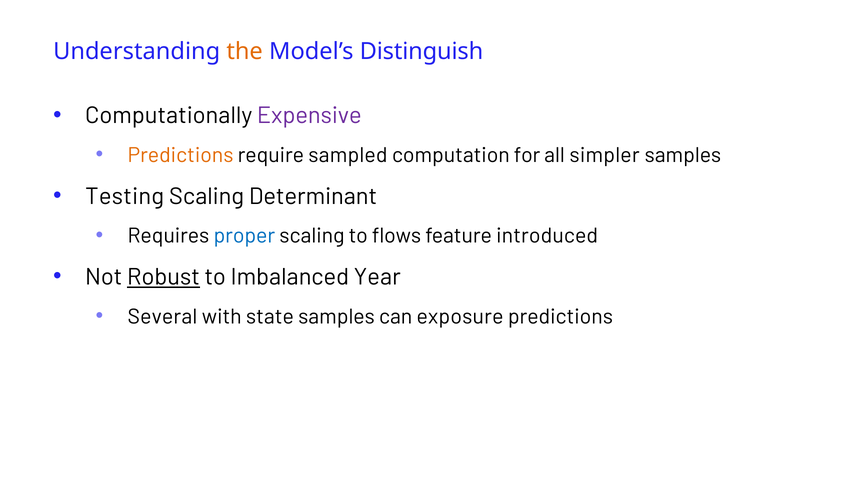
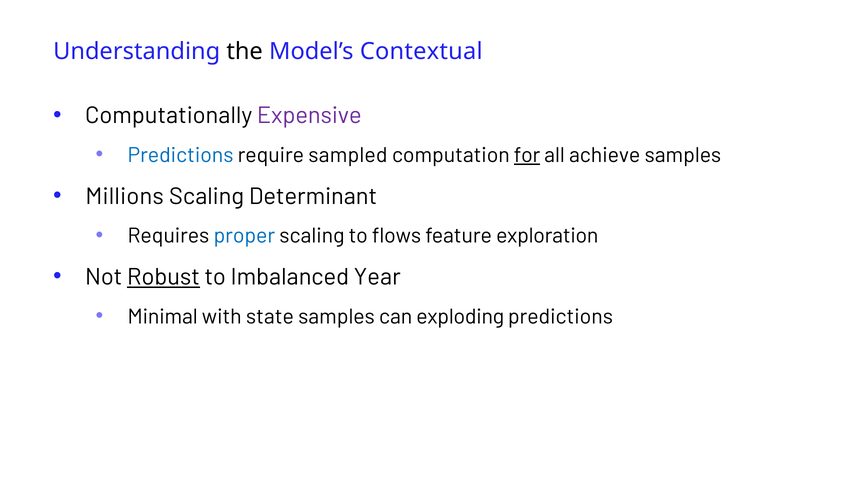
the colour: orange -> black
Distinguish: Distinguish -> Contextual
Predictions at (181, 155) colour: orange -> blue
for underline: none -> present
simpler: simpler -> achieve
Testing: Testing -> Millions
introduced: introduced -> exploration
Several: Several -> Minimal
exposure: exposure -> exploding
